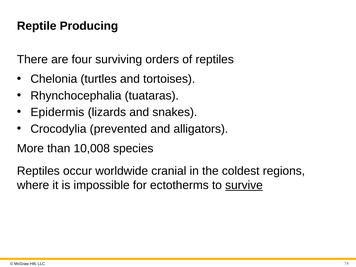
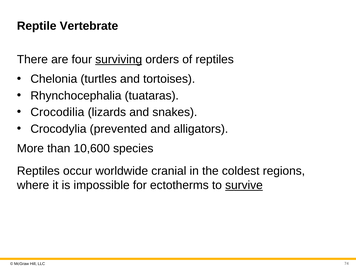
Producing: Producing -> Vertebrate
surviving underline: none -> present
Epidermis: Epidermis -> Crocodilia
10,008: 10,008 -> 10,600
